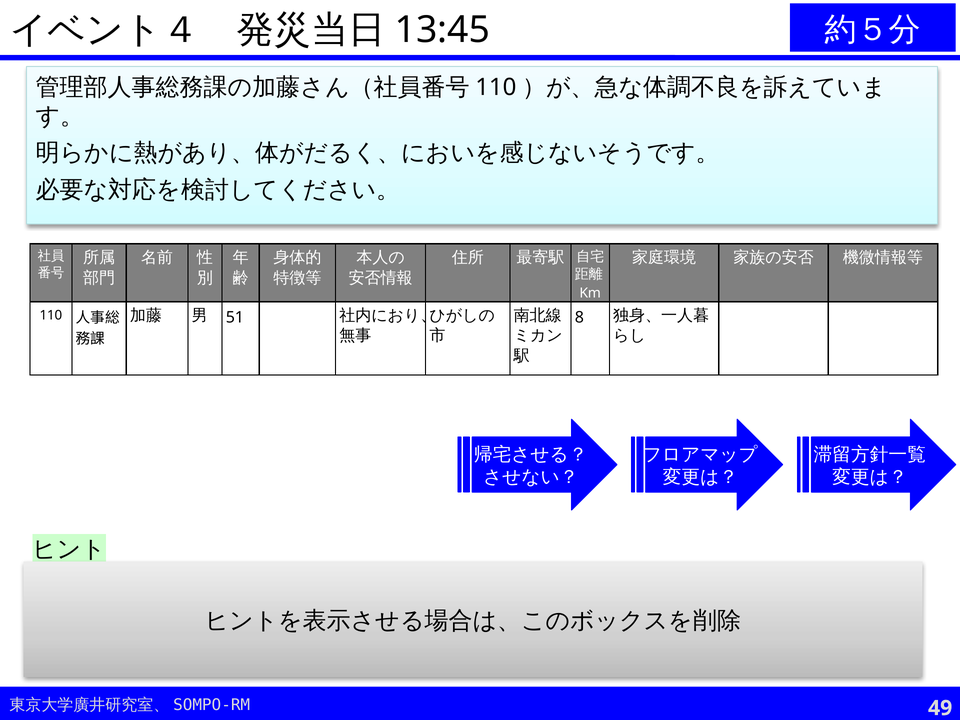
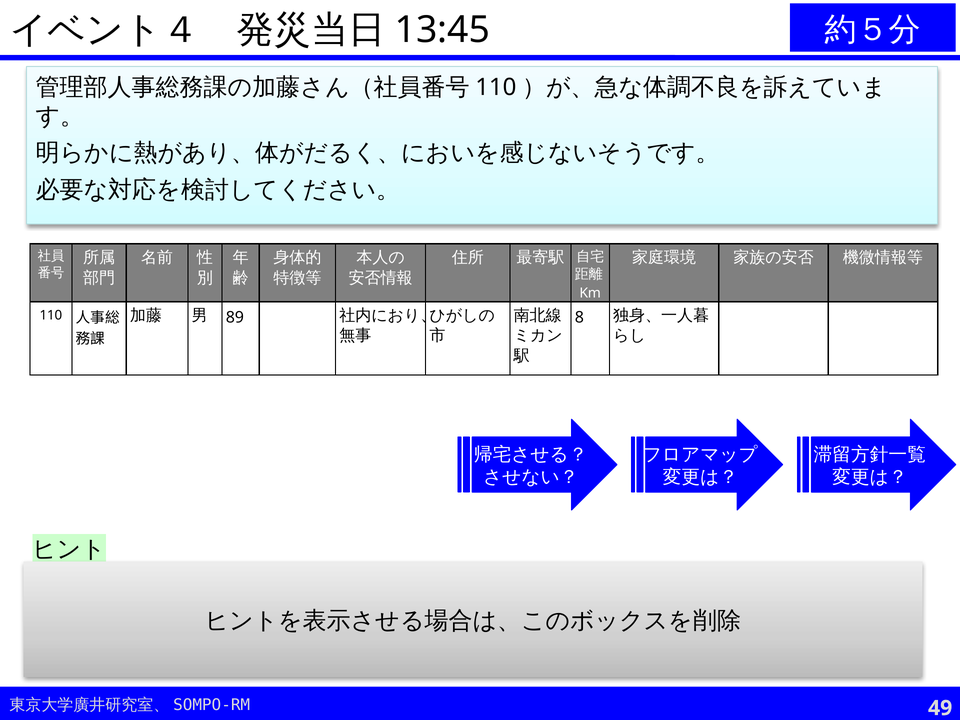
51: 51 -> 89
